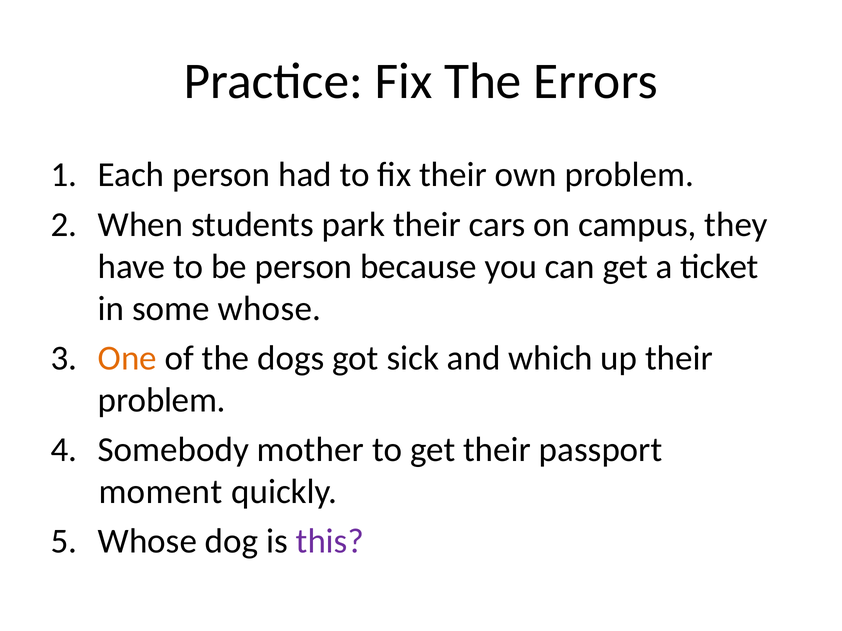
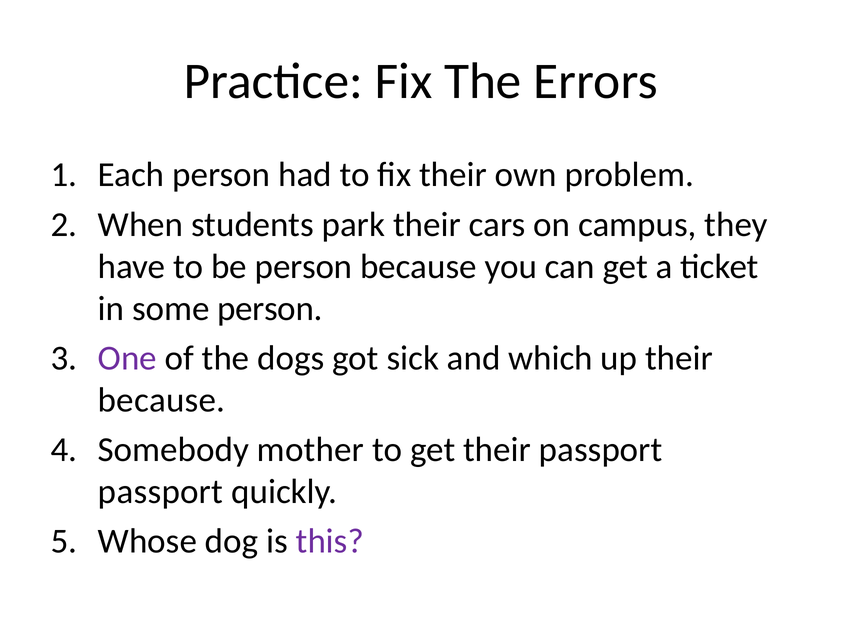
some whose: whose -> person
One colour: orange -> purple
problem at (162, 401): problem -> because
moment at (160, 492): moment -> passport
